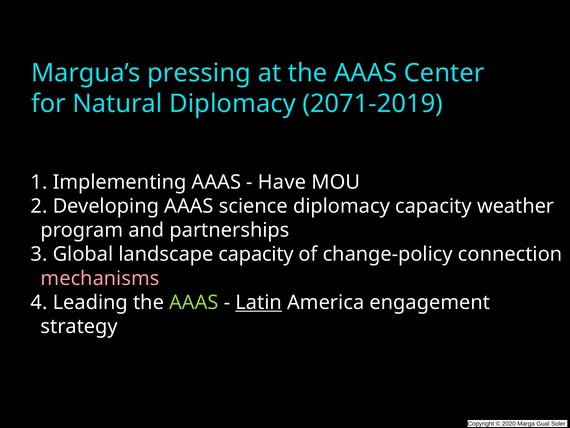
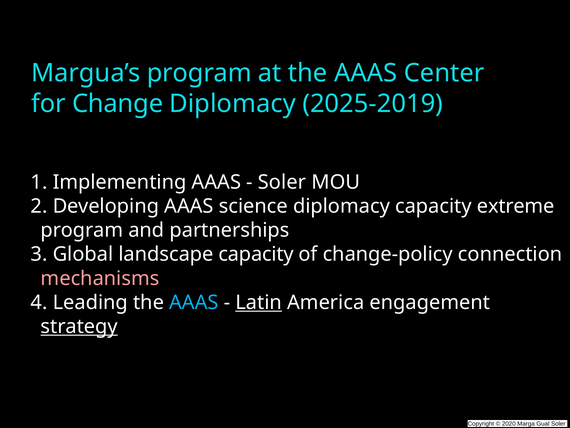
Margua’s pressing: pressing -> program
for Natural: Natural -> Change
2071-2019: 2071-2019 -> 2025-2019
Have at (282, 182): Have -> Soler
weather at (516, 206): weather -> extreme
AAAS at (194, 302) colour: light green -> light blue
strategy underline: none -> present
